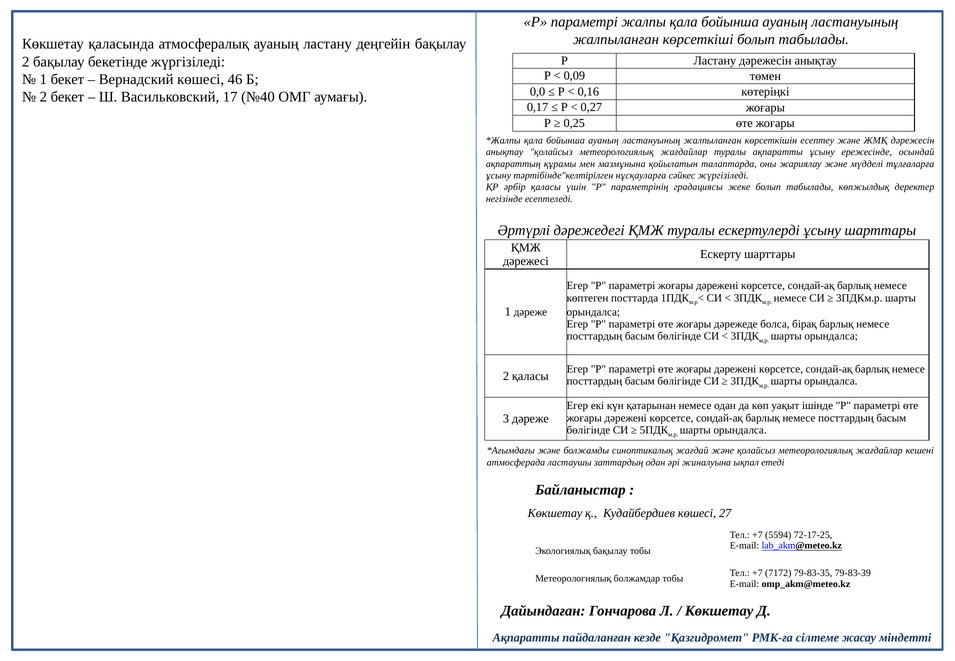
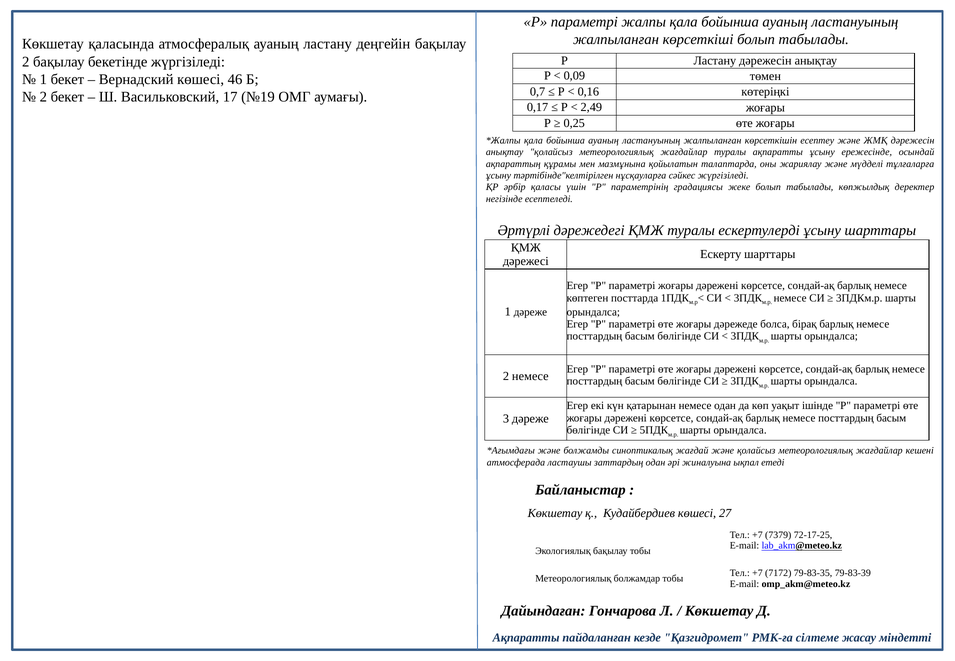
0,0: 0,0 -> 0,7
№40: №40 -> №19
0,27: 0,27 -> 2,49
2 қаласы: қаласы -> немесе
5594: 5594 -> 7379
